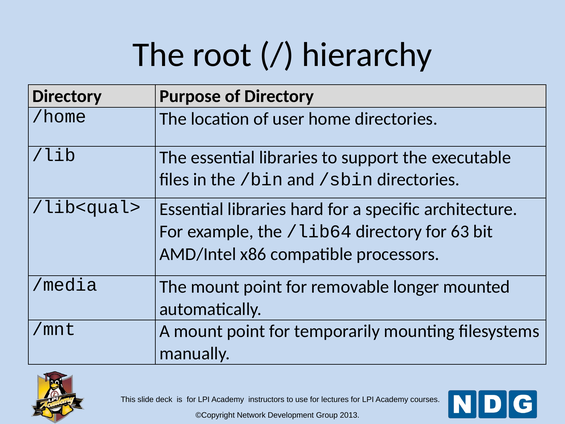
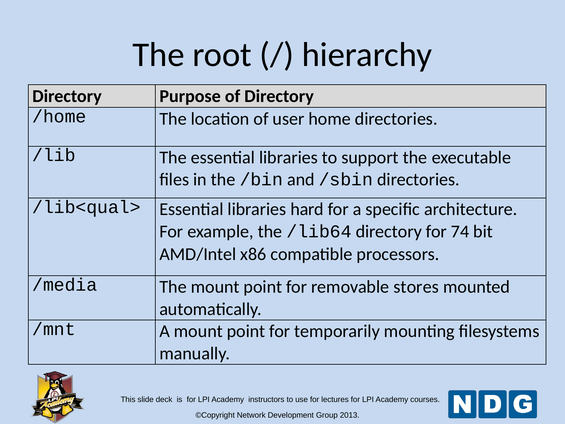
63: 63 -> 74
longer: longer -> stores
